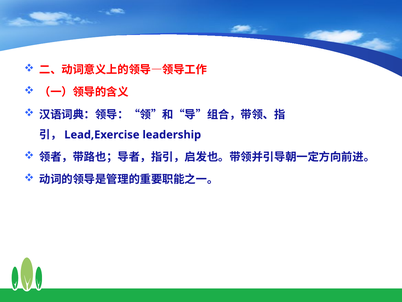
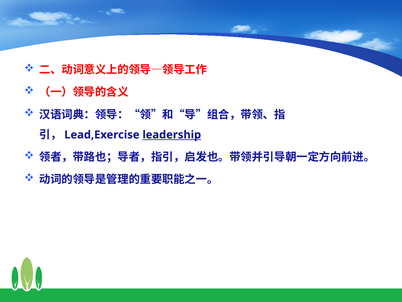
leadership underline: none -> present
